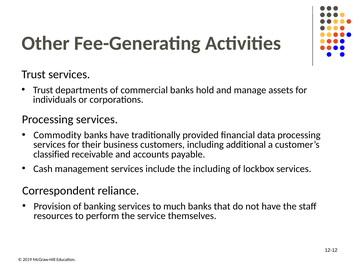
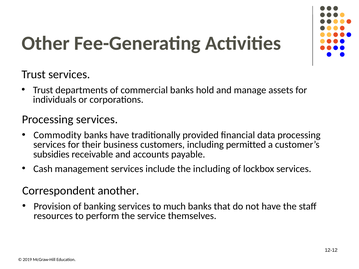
additional: additional -> permitted
classified: classified -> subsidies
reliance: reliance -> another
